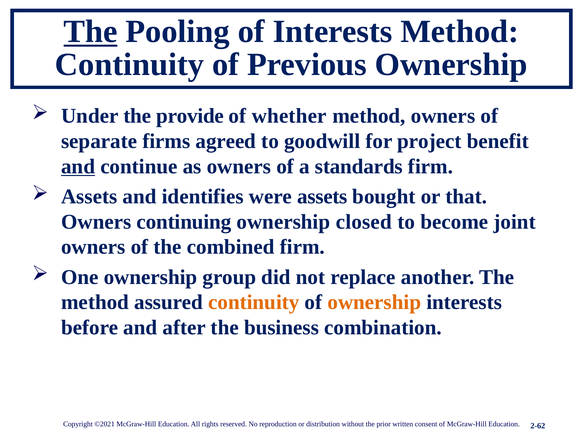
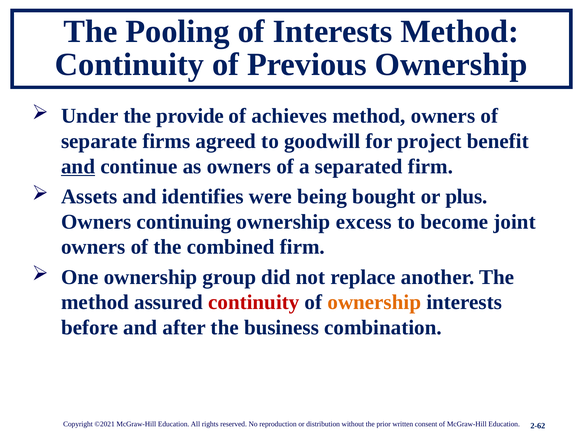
The at (90, 32) underline: present -> none
whether: whether -> achieves
standards: standards -> separated
were assets: assets -> being
that: that -> plus
closed: closed -> excess
continuity at (254, 303) colour: orange -> red
